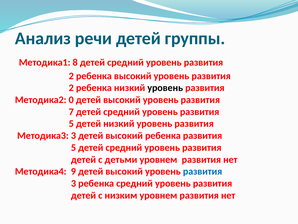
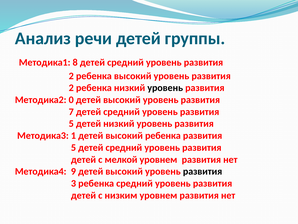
Методика3 3: 3 -> 1
детьми: детьми -> мелкой
развития at (203, 171) colour: blue -> black
